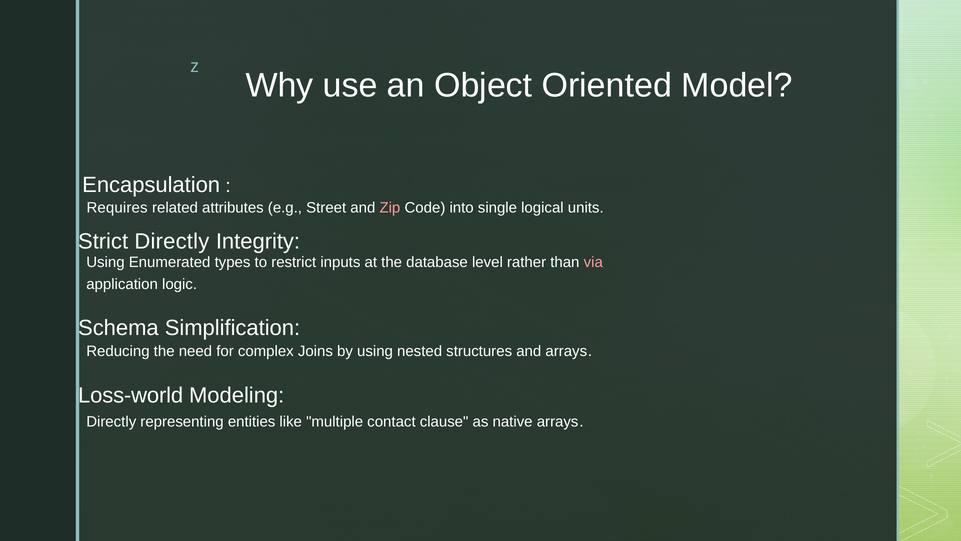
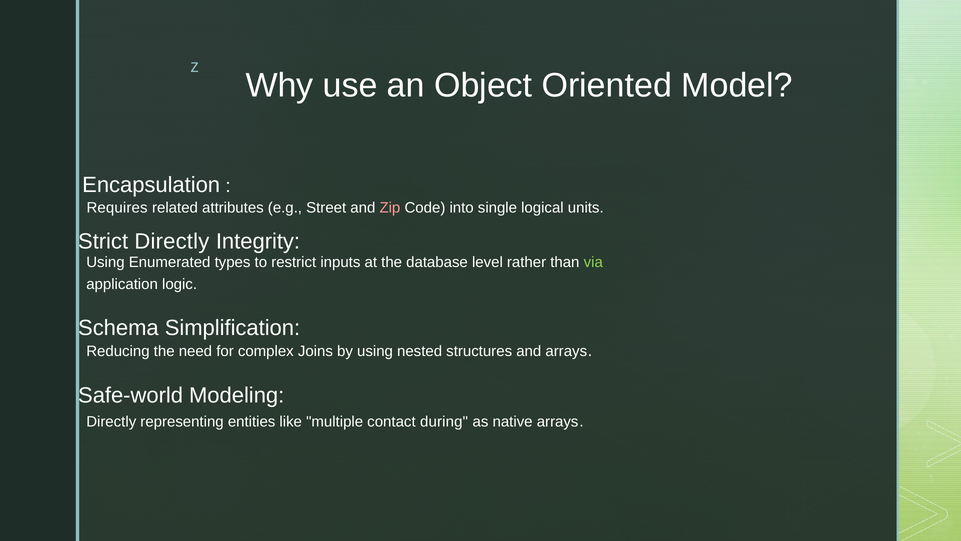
via colour: pink -> light green
Loss-world: Loss-world -> Safe-world
clause: clause -> during
